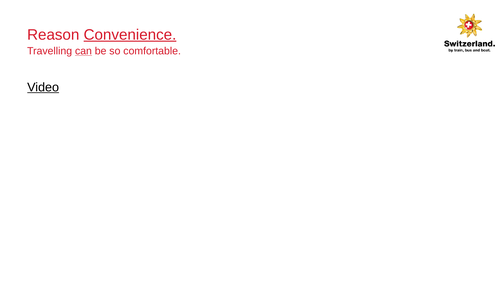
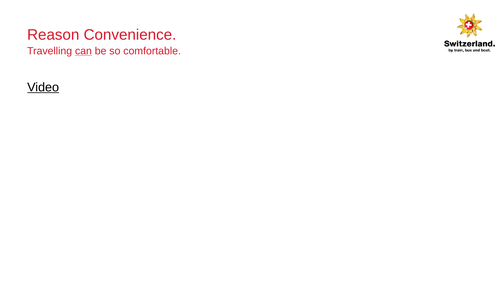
Convenience underline: present -> none
